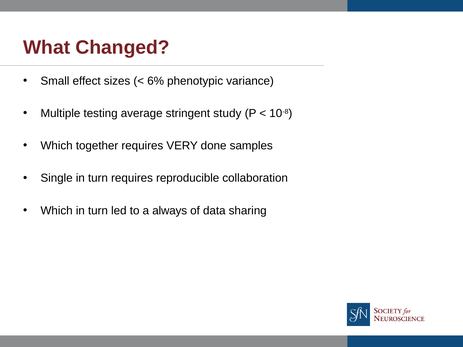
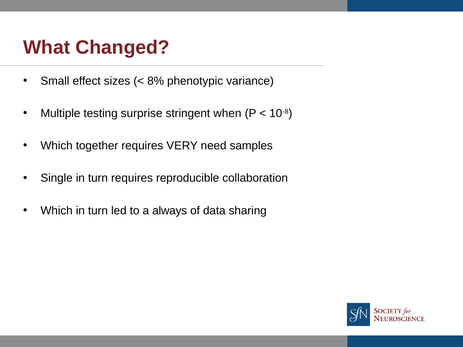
6%: 6% -> 8%
average: average -> surprise
study: study -> when
done: done -> need
